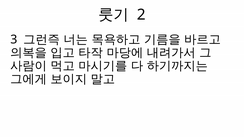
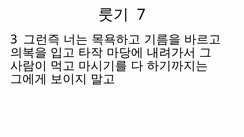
2: 2 -> 7
